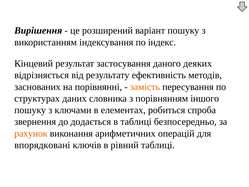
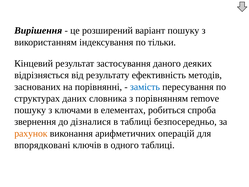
індекс: індекс -> тільки
замість colour: orange -> blue
іншого: іншого -> remove
додається: додається -> дізналися
рівний: рівний -> одного
